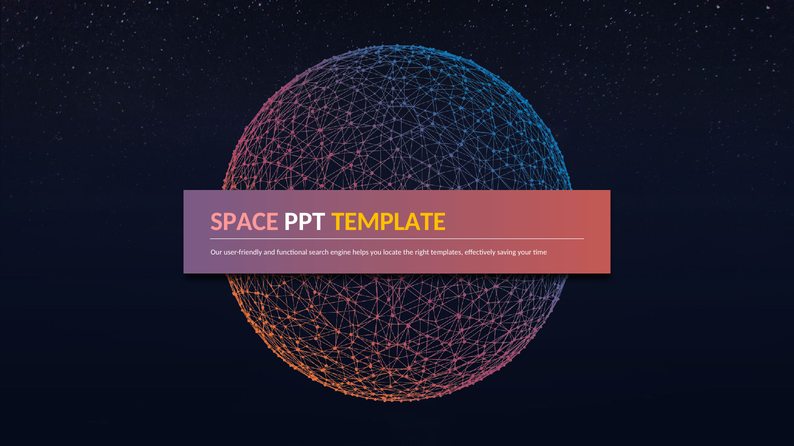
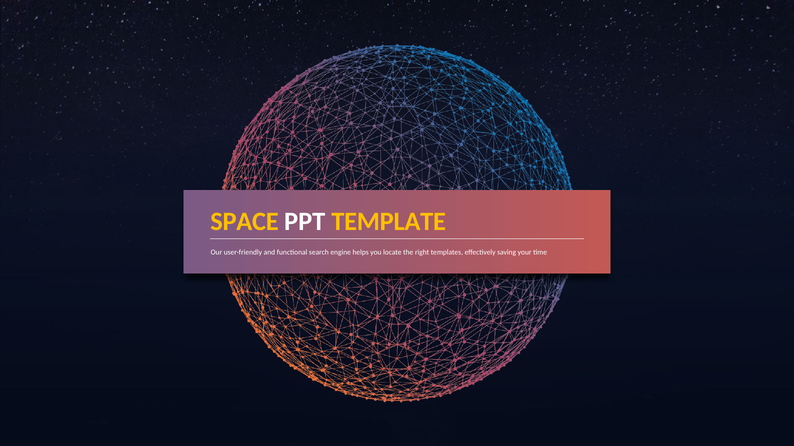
SPACE colour: pink -> yellow
